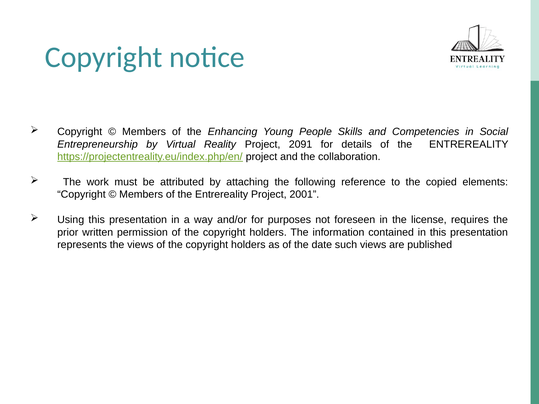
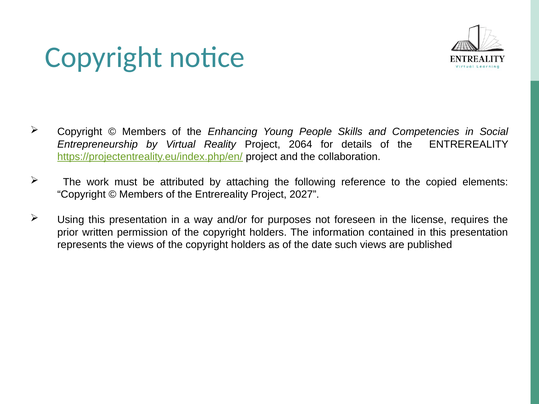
2091: 2091 -> 2064
2001: 2001 -> 2027
